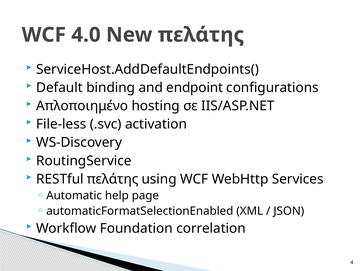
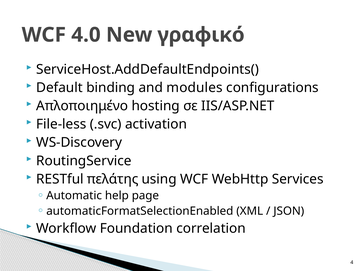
New πελάτης: πελάτης -> γραφικό
endpoint: endpoint -> modules
